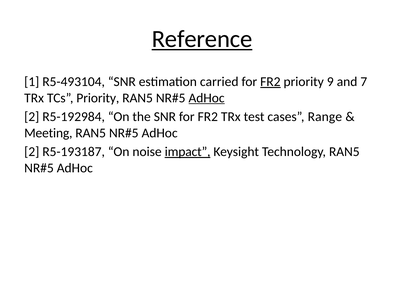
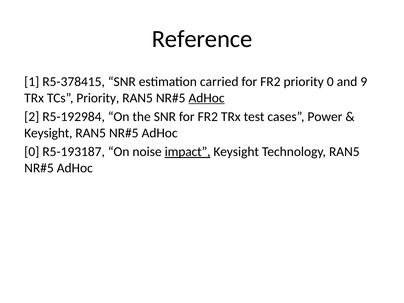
Reference underline: present -> none
R5-493104: R5-493104 -> R5-378415
FR2 at (270, 82) underline: present -> none
priority 9: 9 -> 0
7: 7 -> 9
Range: Range -> Power
Meeting at (48, 133): Meeting -> Keysight
2 at (32, 152): 2 -> 0
